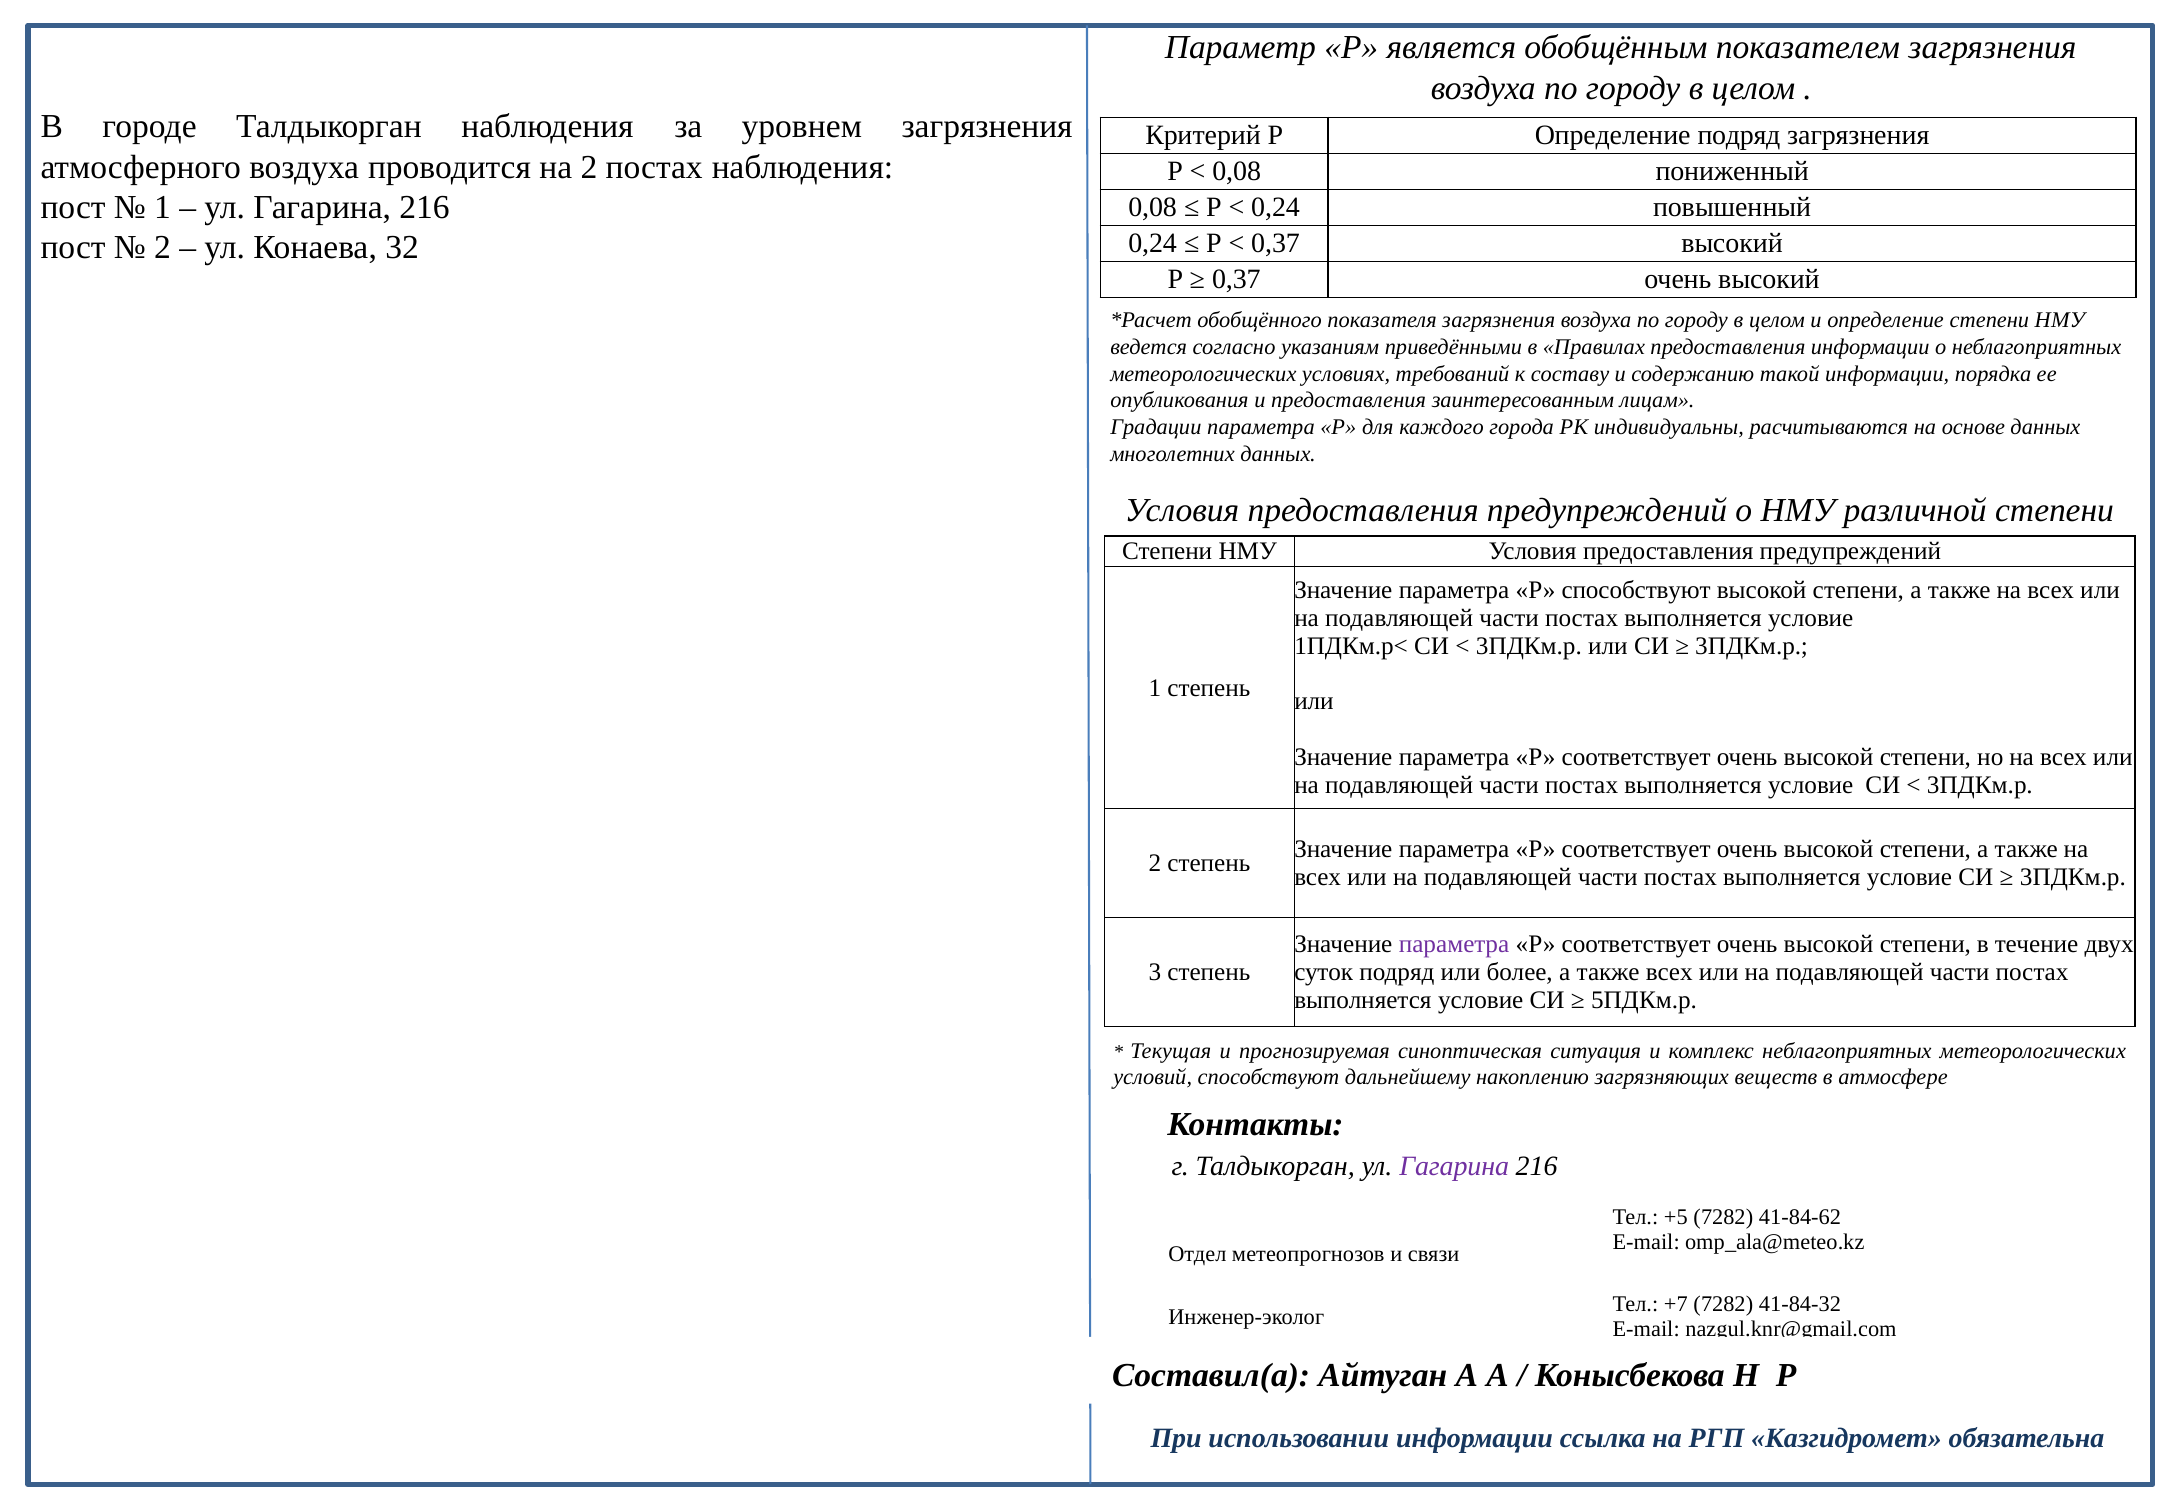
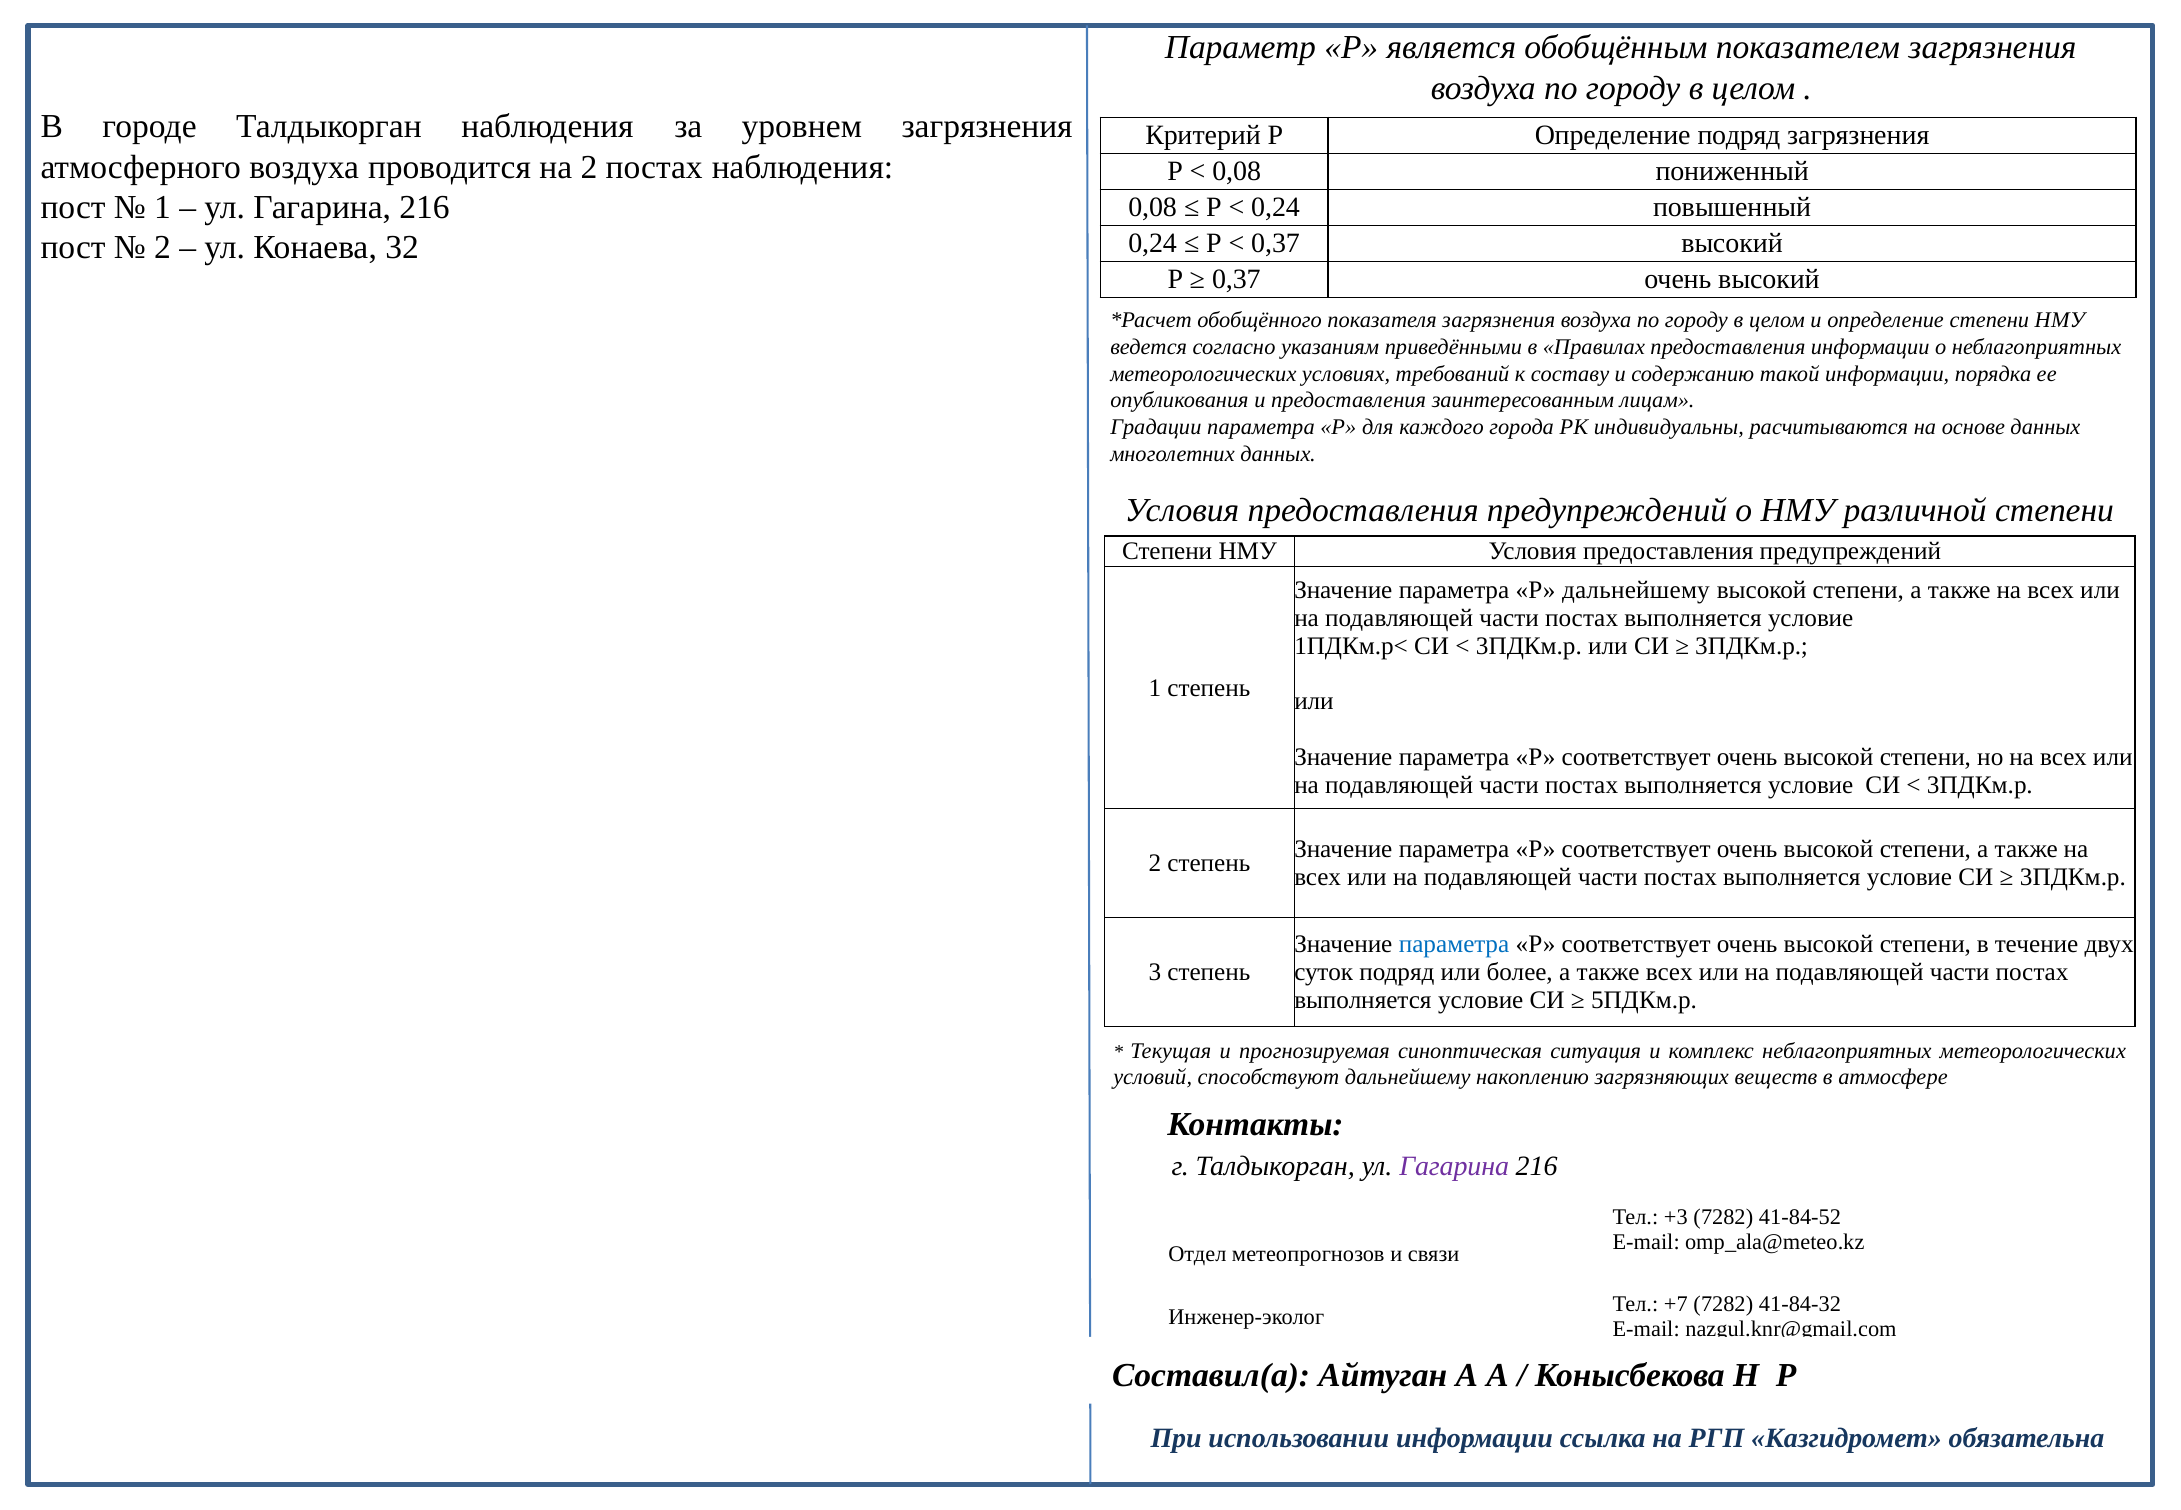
Р способствуют: способствуют -> дальнейшему
параметра at (1454, 945) colour: purple -> blue
+5: +5 -> +3
41-84-62: 41-84-62 -> 41-84-52
